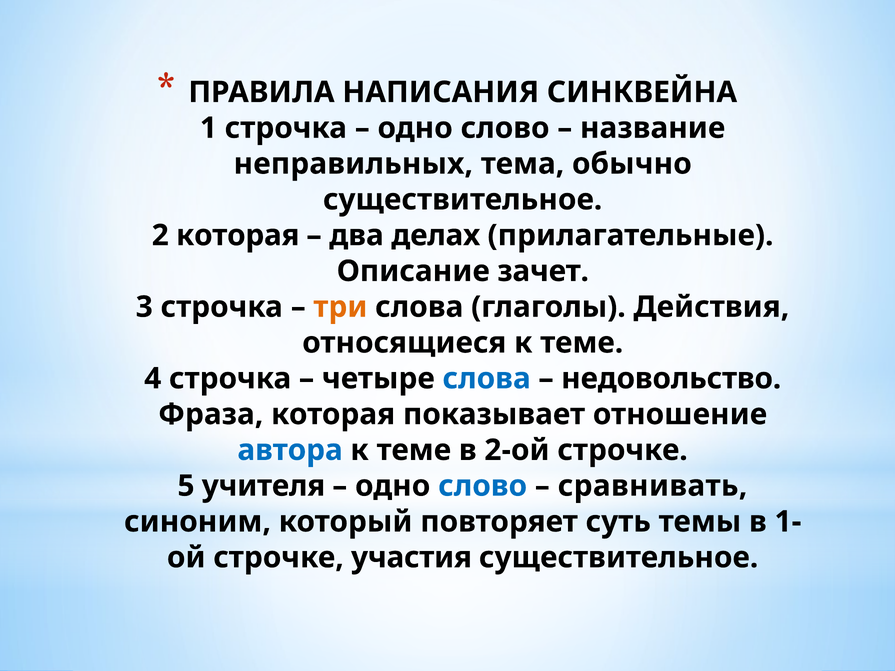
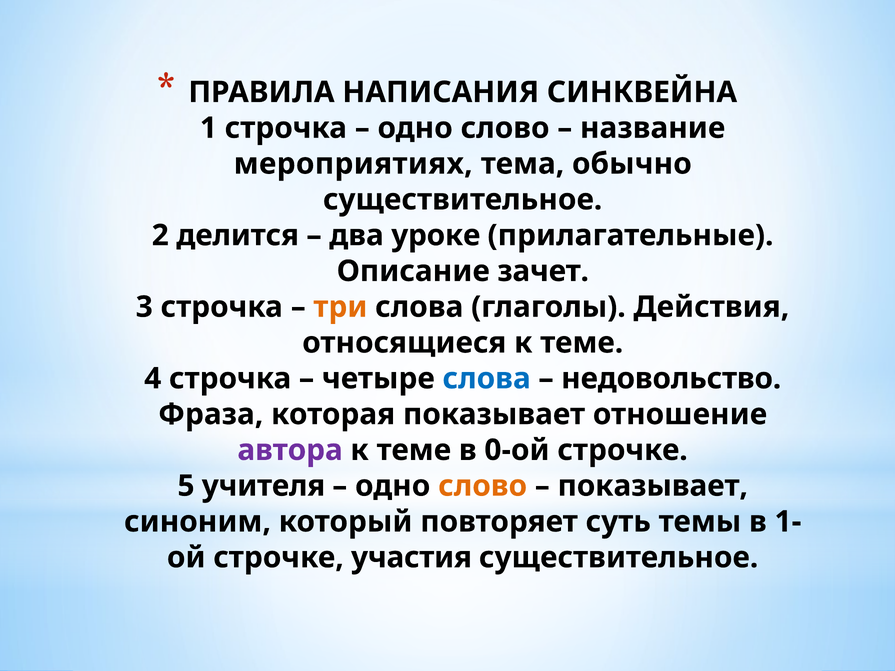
неправильных: неправильных -> мероприятиях
2 которая: которая -> делится
делах: делах -> уроке
автора colour: blue -> purple
2-ой: 2-ой -> 0-ой
слово at (483, 486) colour: blue -> orange
сравнивать at (653, 486): сравнивать -> показывает
